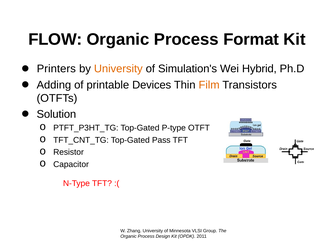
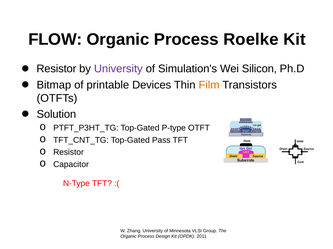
Format: Format -> Roelke
Printers at (56, 69): Printers -> Resistor
University at (118, 69) colour: orange -> purple
Hybrid: Hybrid -> Silicon
Adding: Adding -> Bitmap
